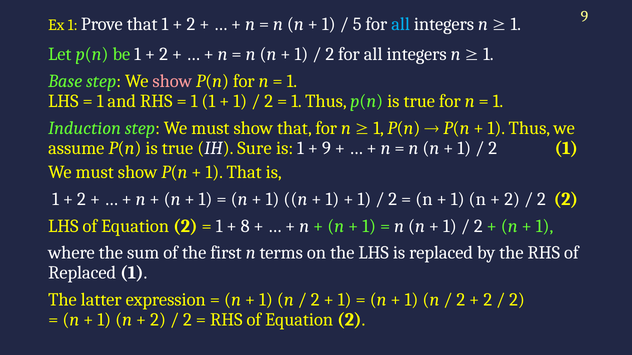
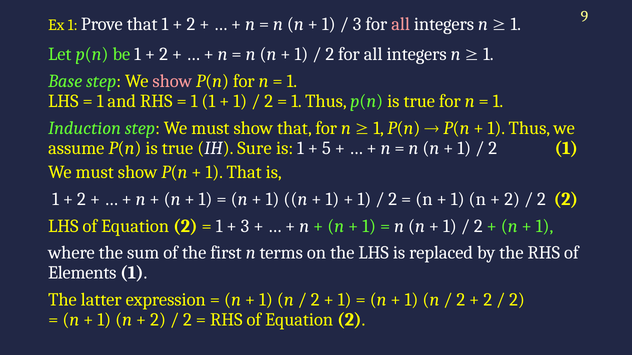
5 at (357, 24): 5 -> 3
all at (401, 24) colour: light blue -> pink
9 at (326, 148): 9 -> 5
8 at (245, 226): 8 -> 3
Replaced at (82, 273): Replaced -> Elements
